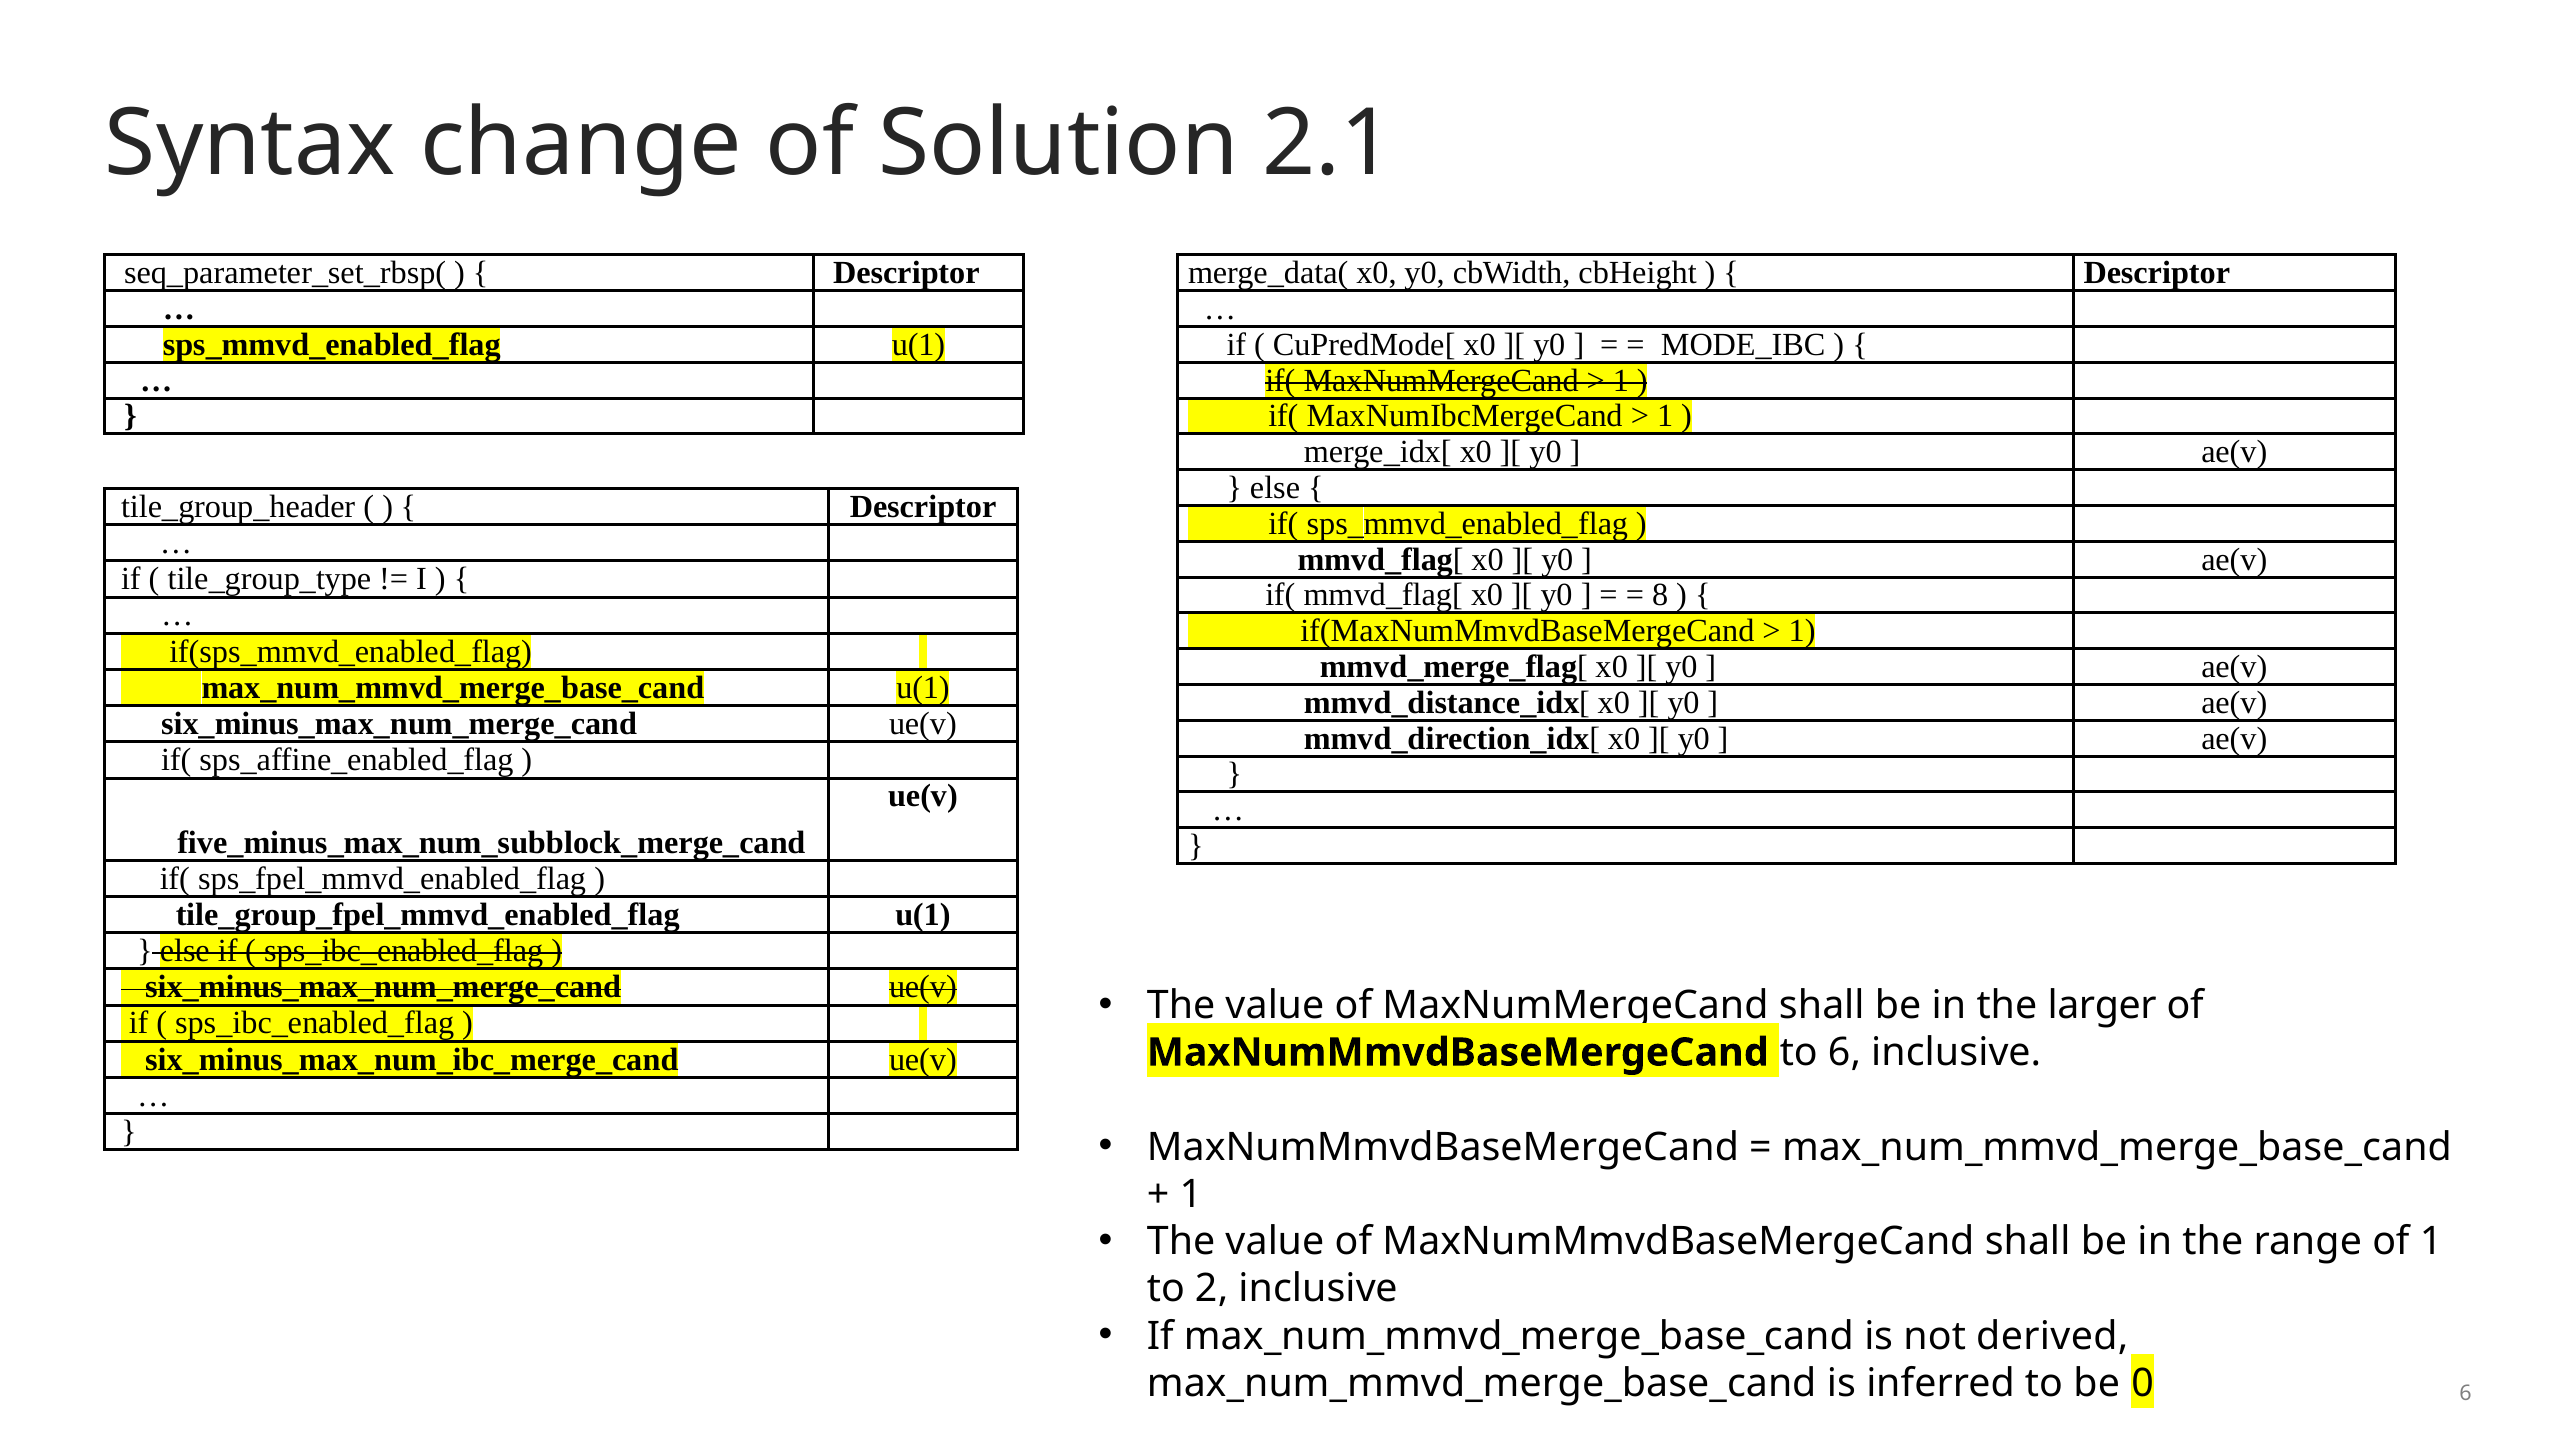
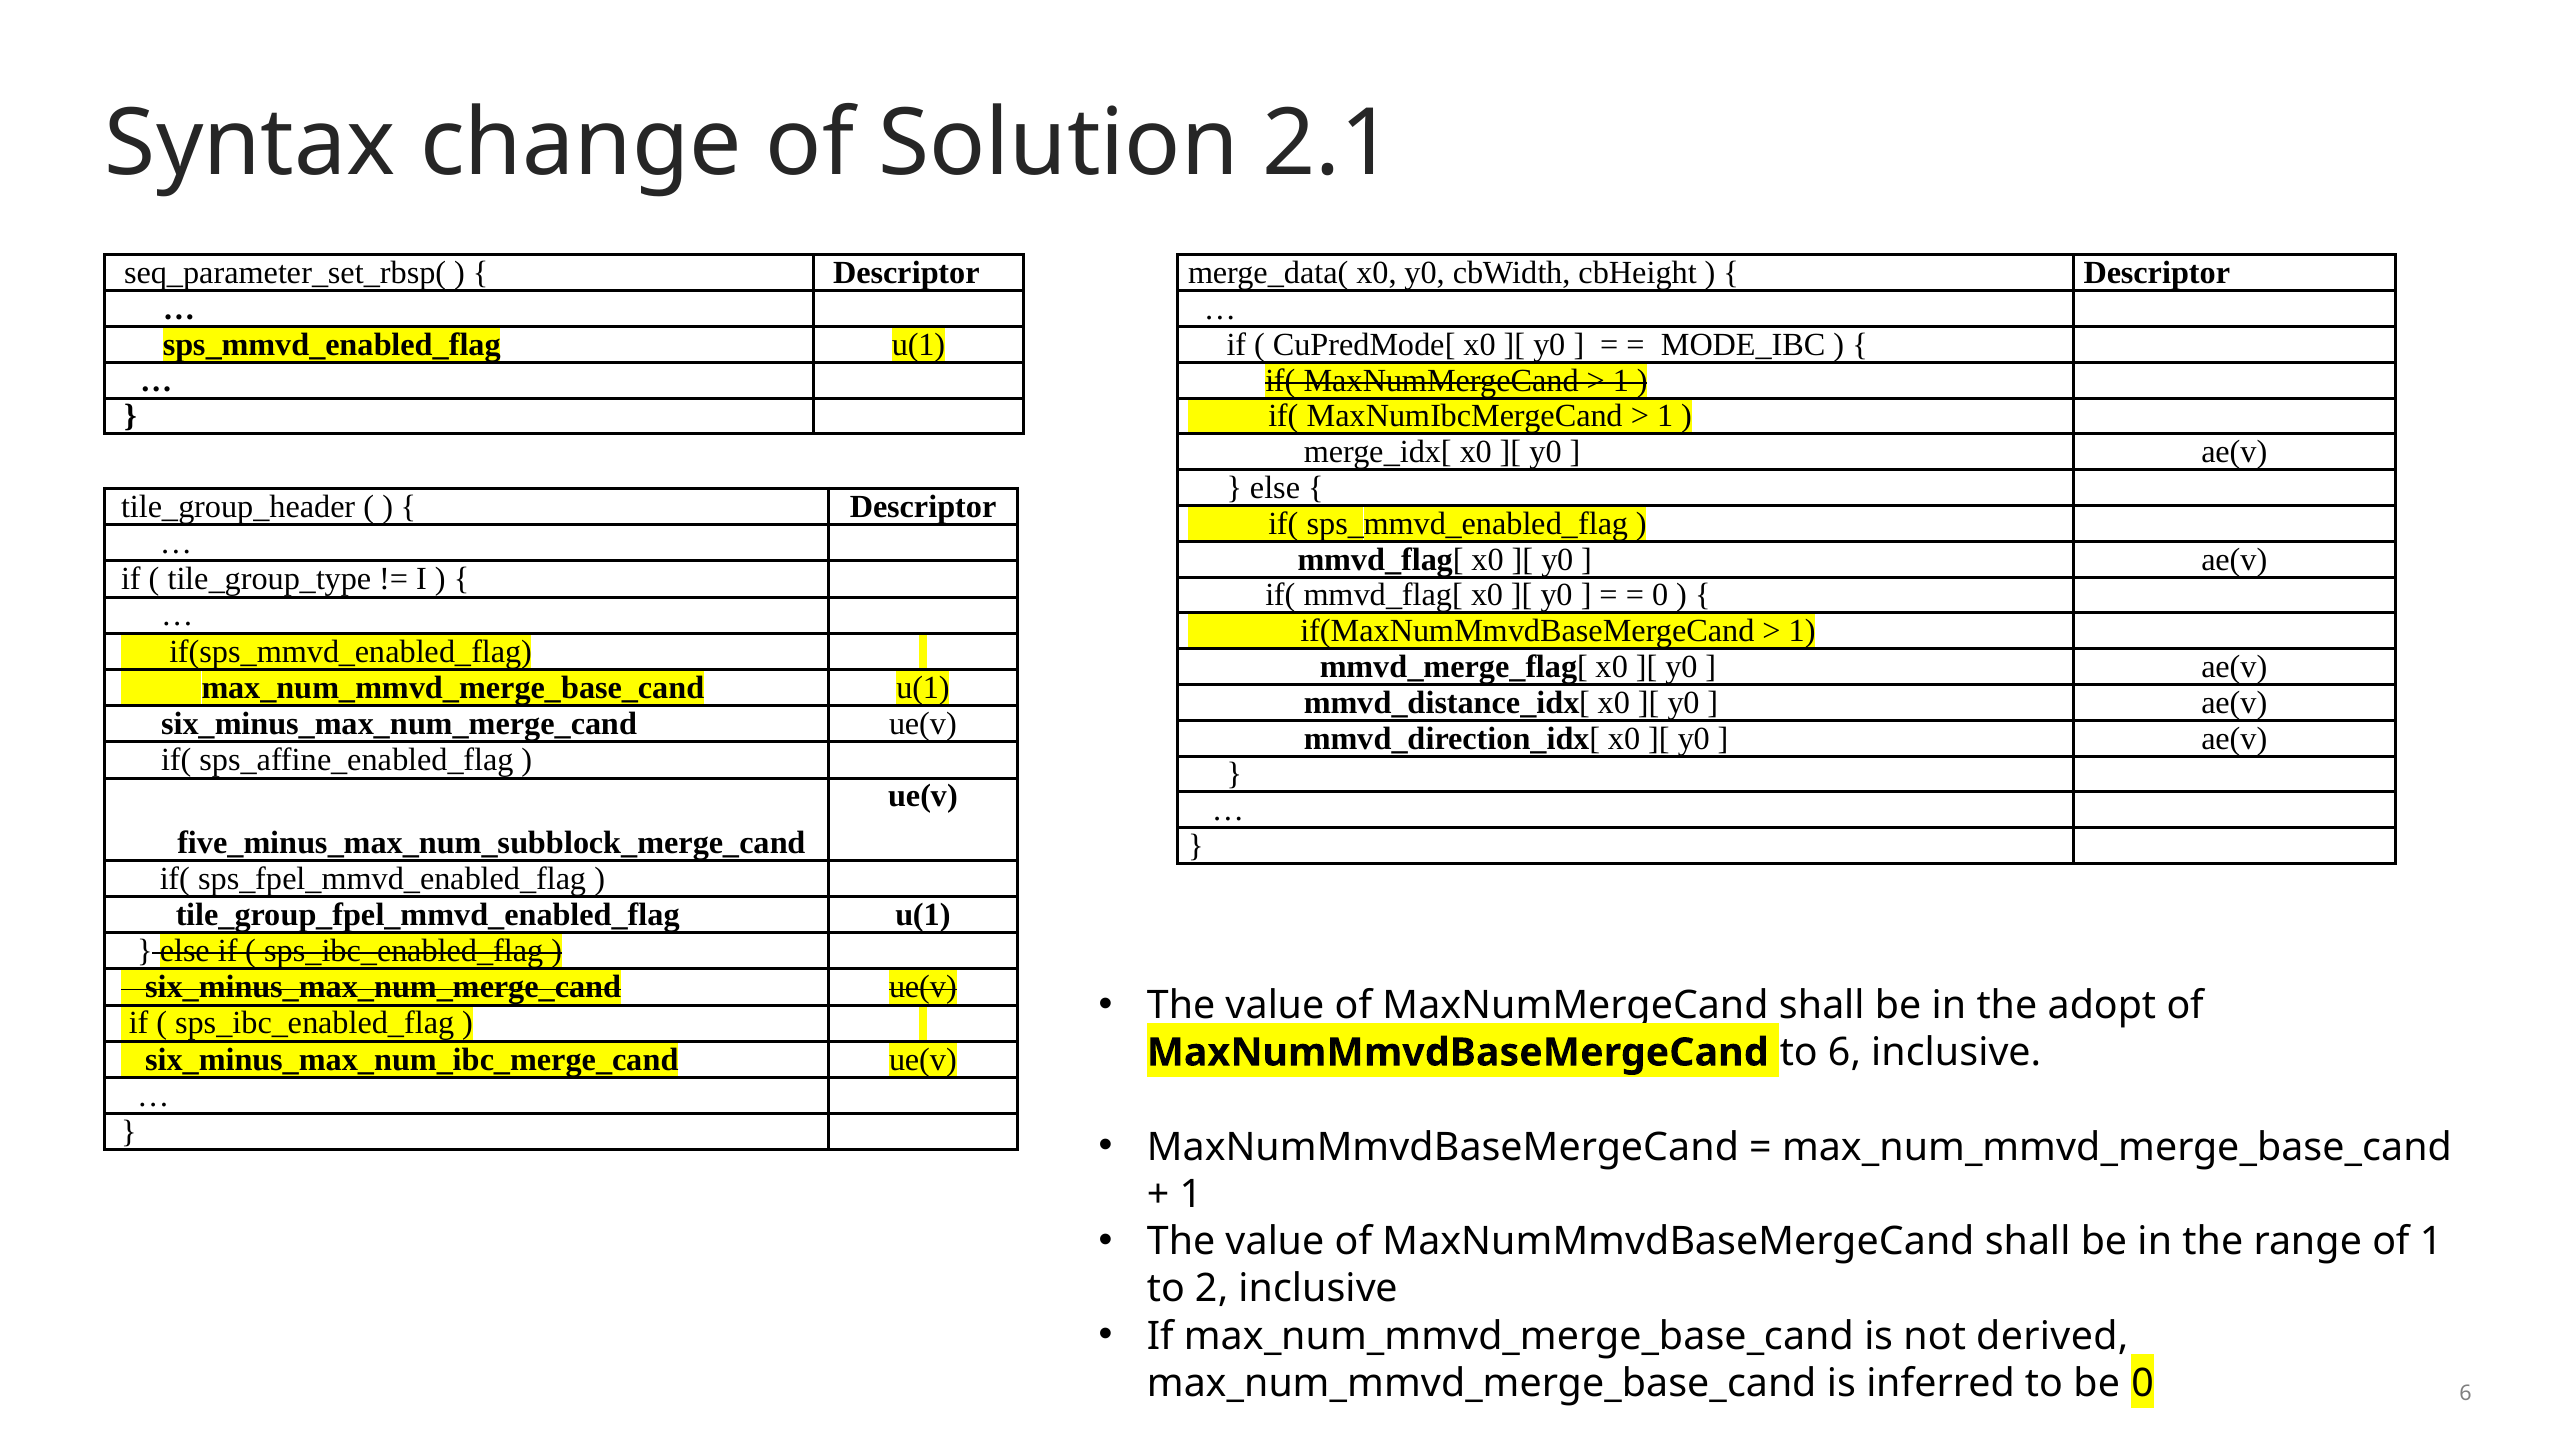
8 at (1660, 595): 8 -> 0
larger: larger -> adopt
